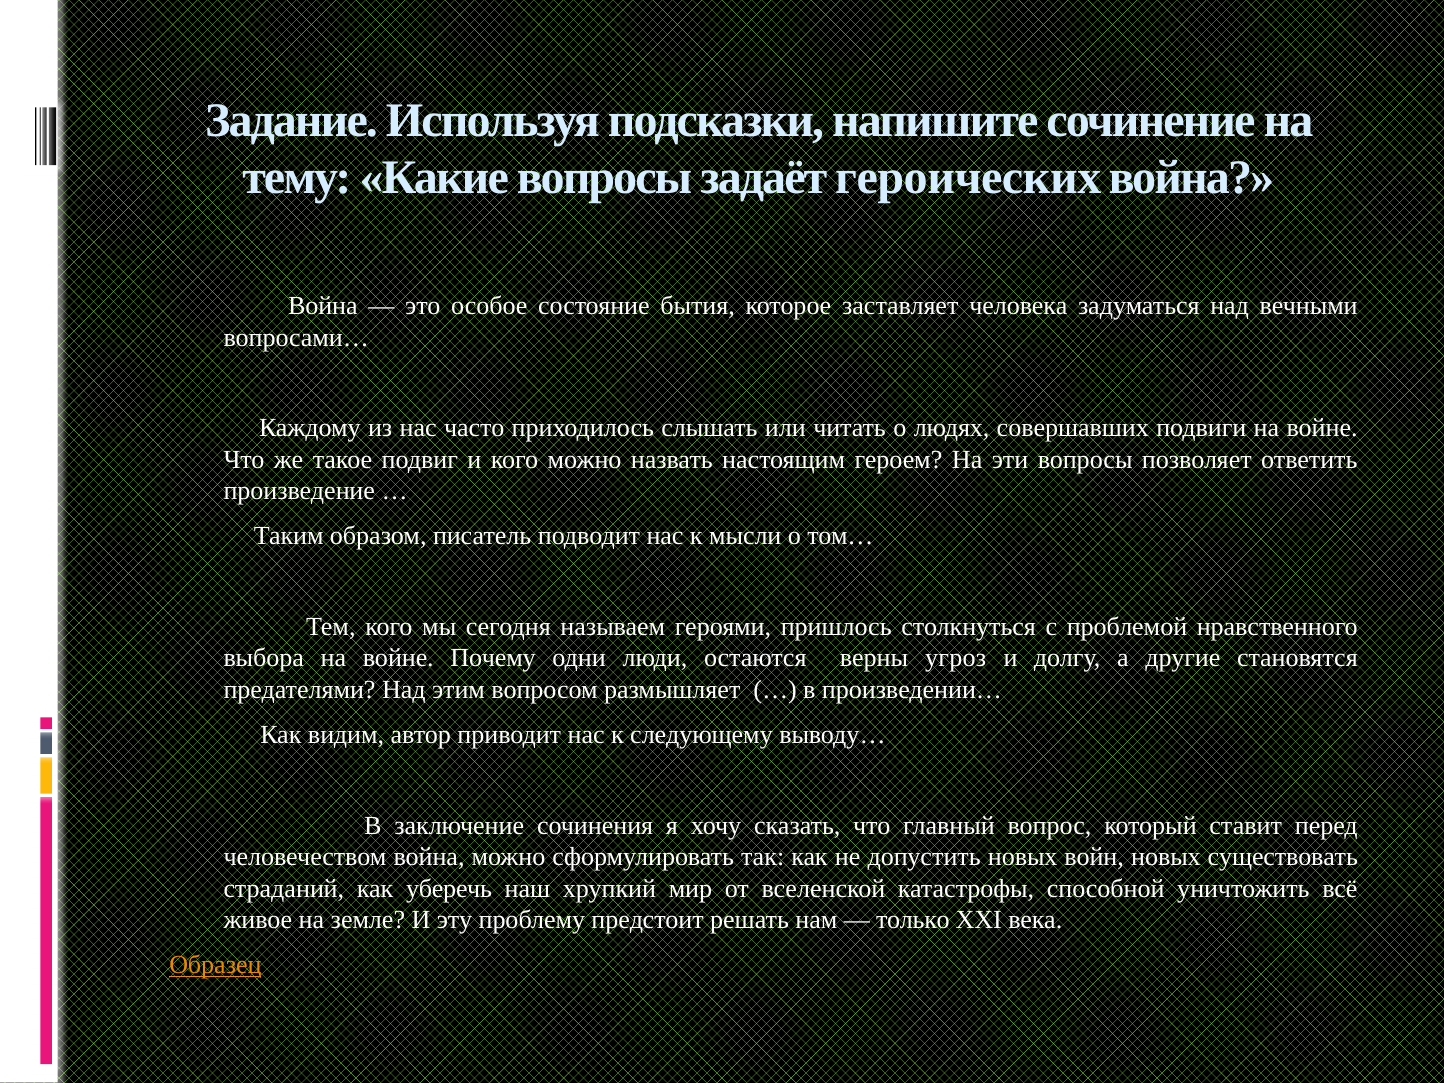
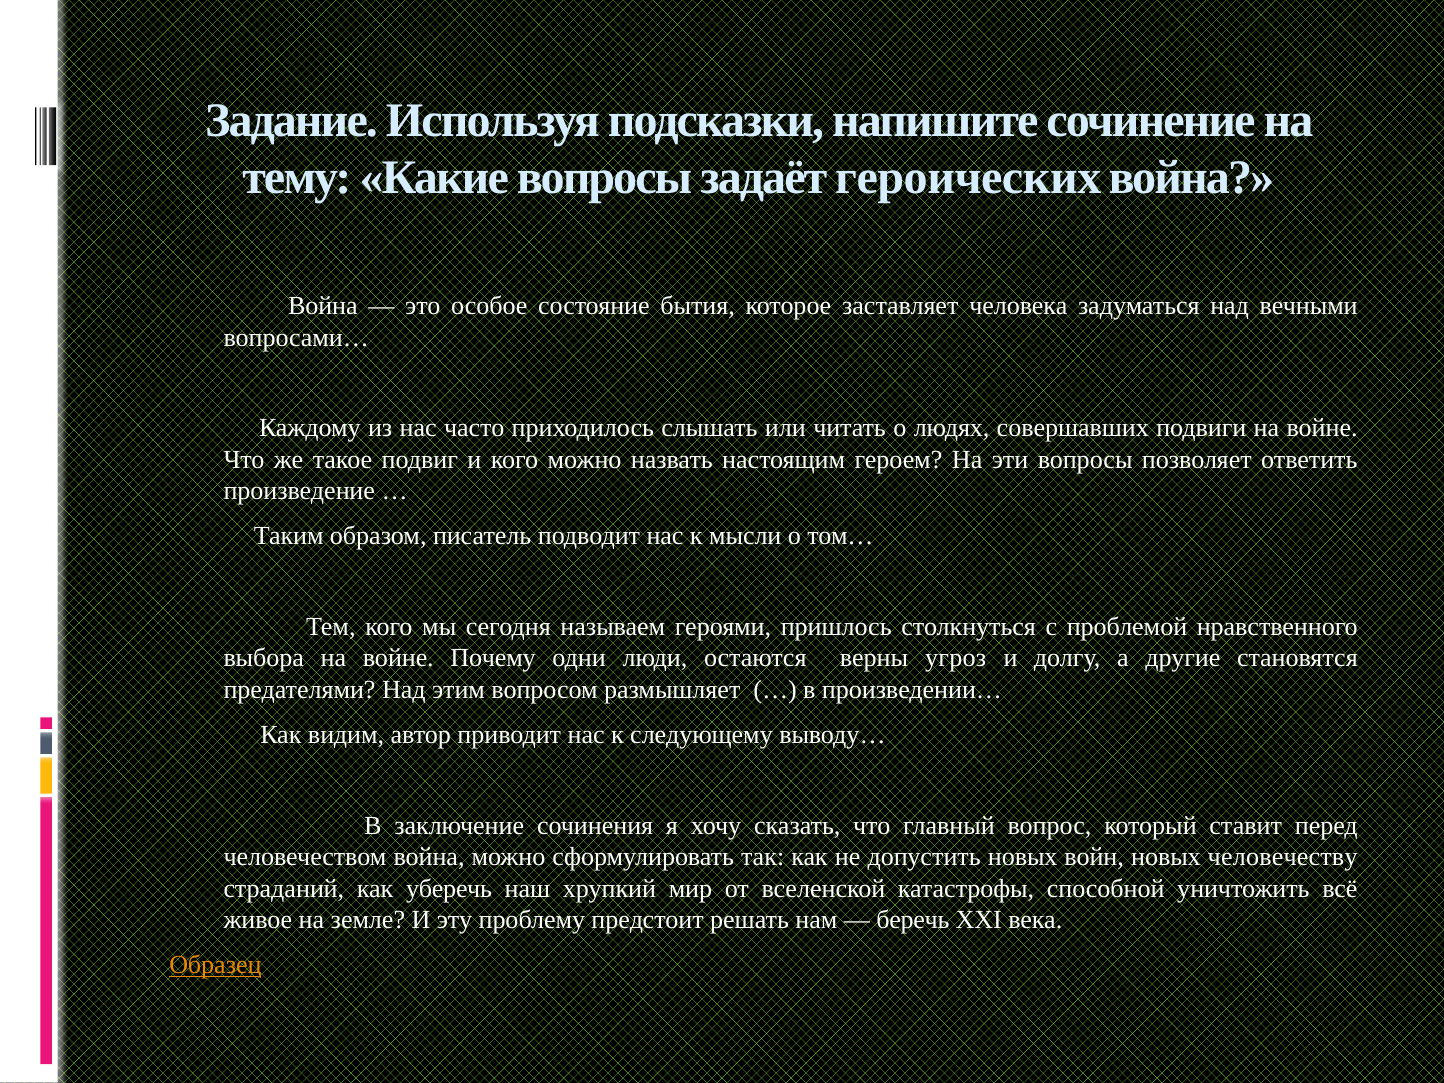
существовать: существовать -> человечеству
только: только -> беречь
